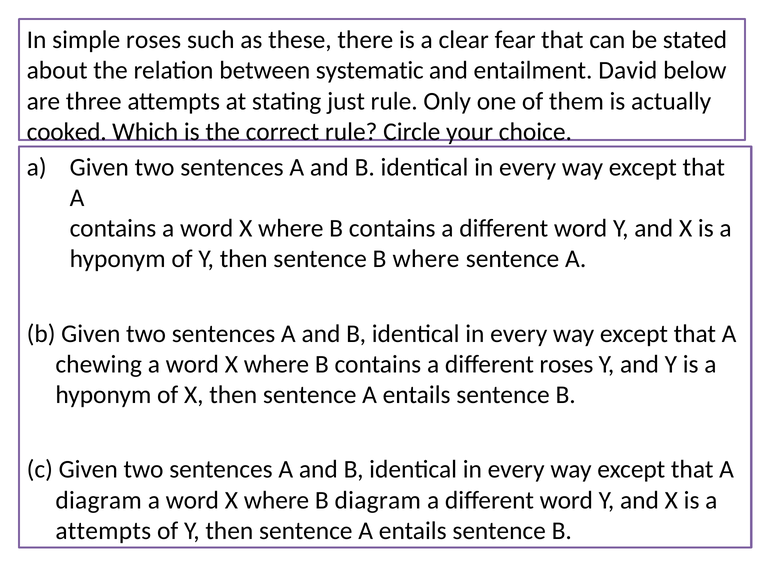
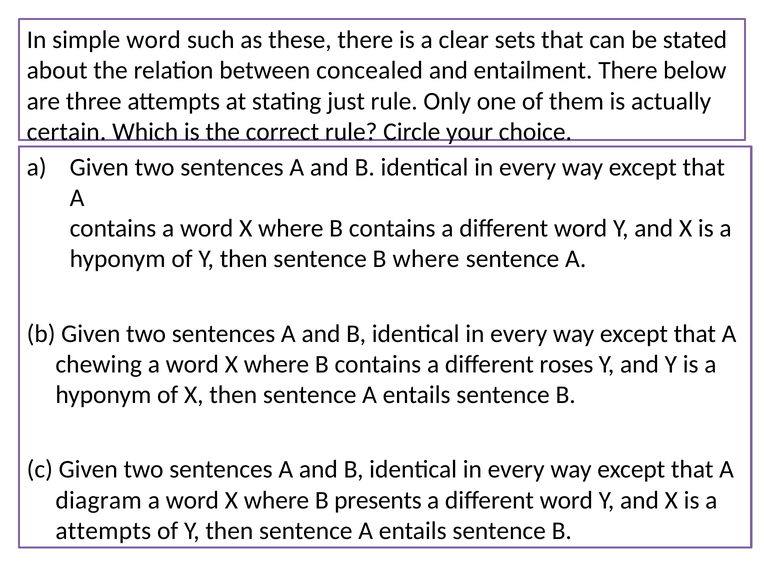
simple roses: roses -> word
fear: fear -> sets
systematic: systematic -> concealed
entailment David: David -> There
cooked: cooked -> certain
B diagram: diagram -> presents
